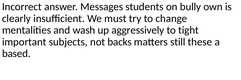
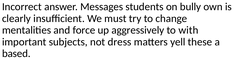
wash: wash -> force
tight: tight -> with
backs: backs -> dress
still: still -> yell
